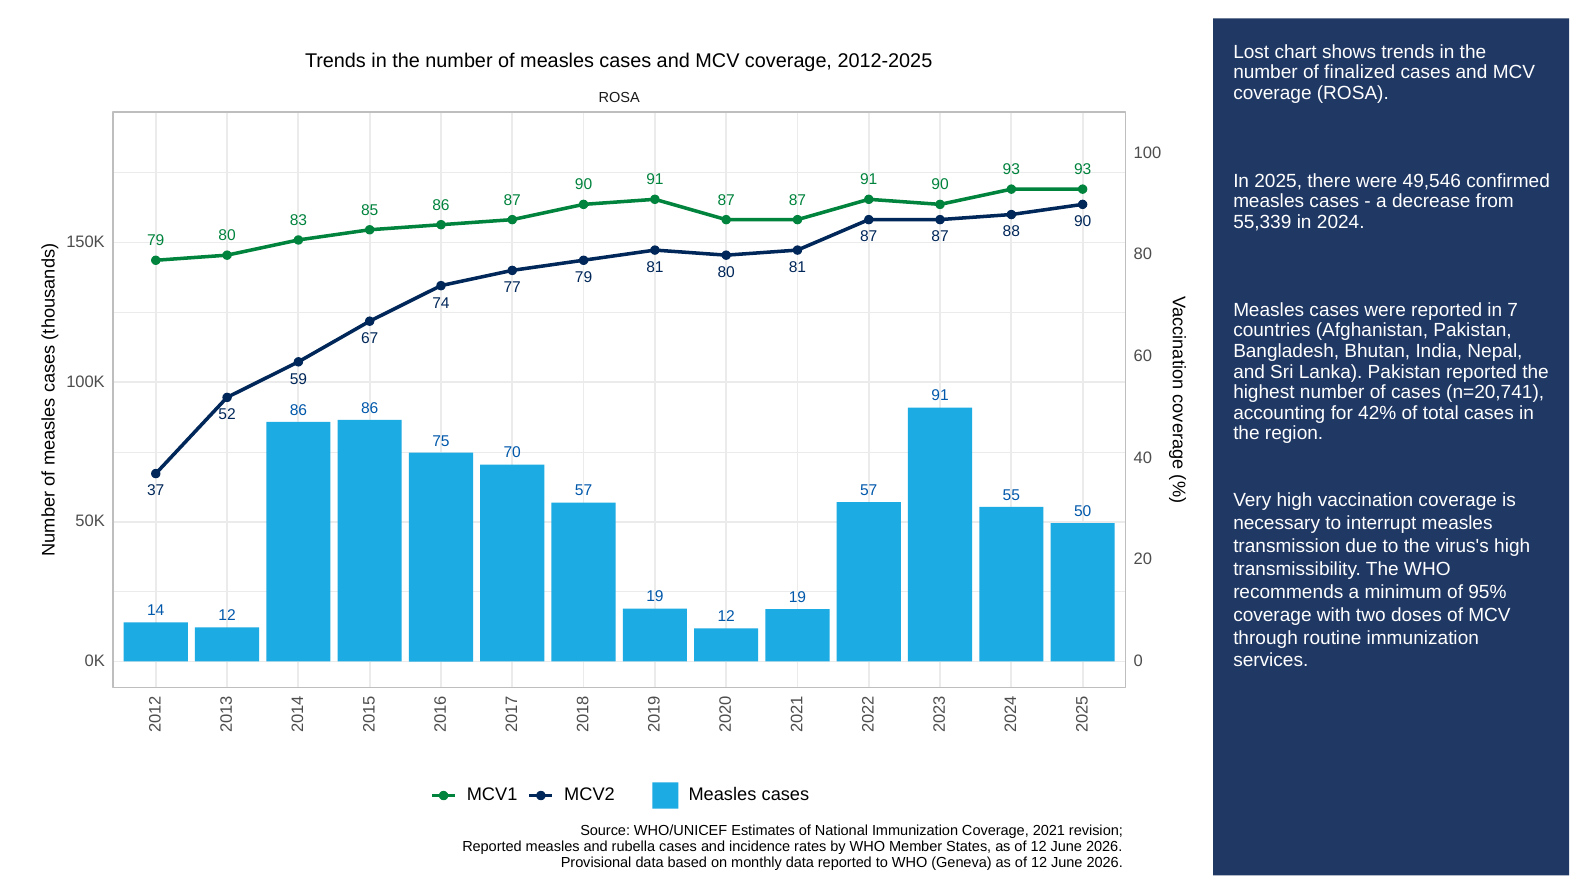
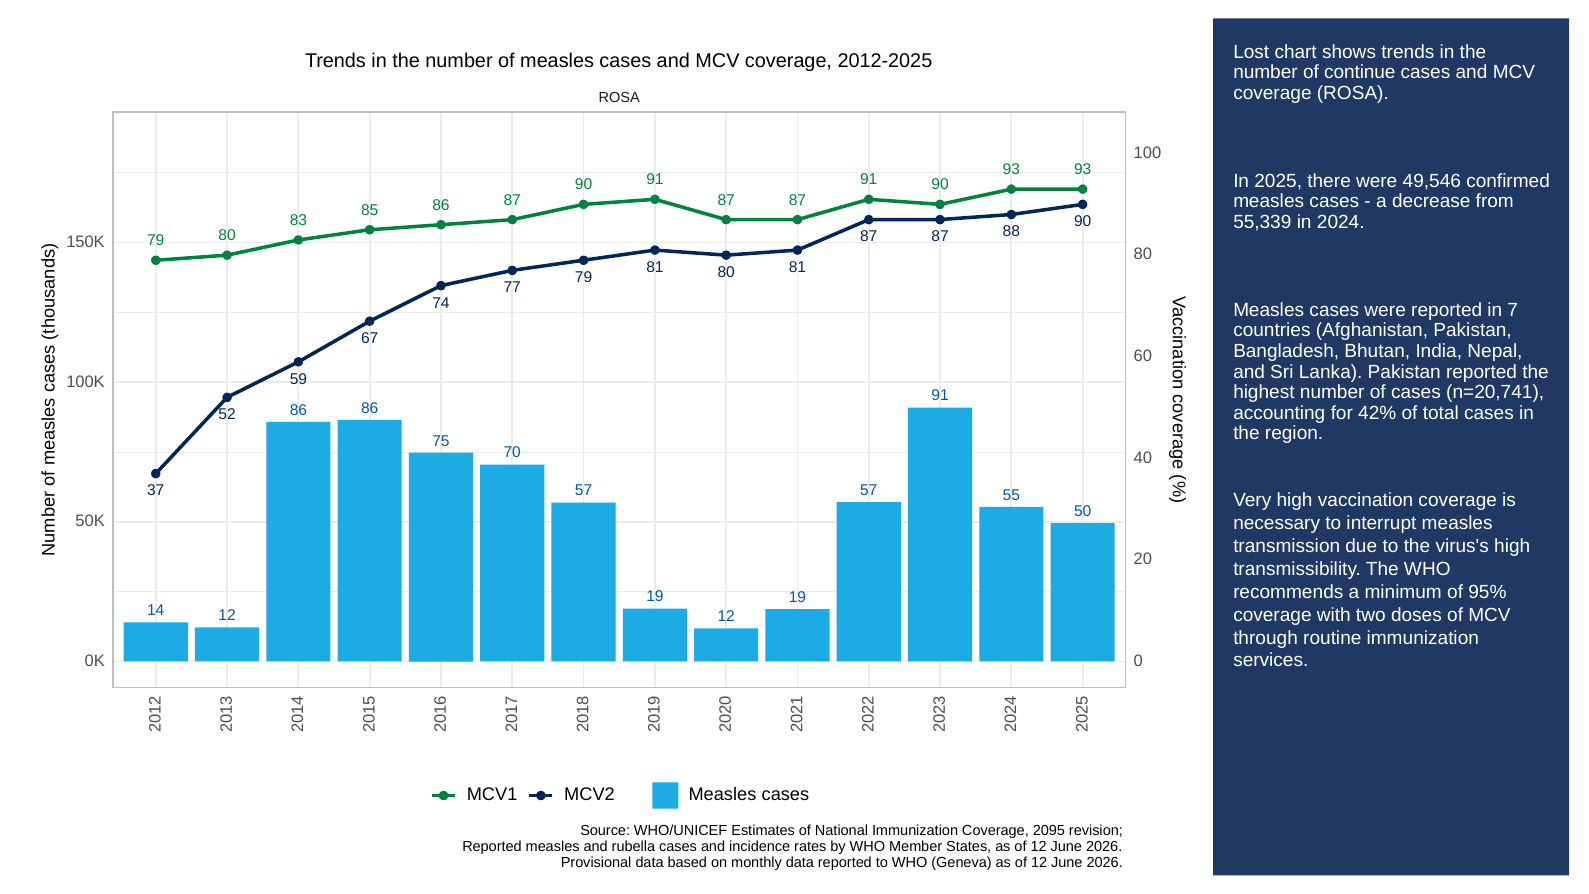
finalized: finalized -> continue
2021: 2021 -> 2095
